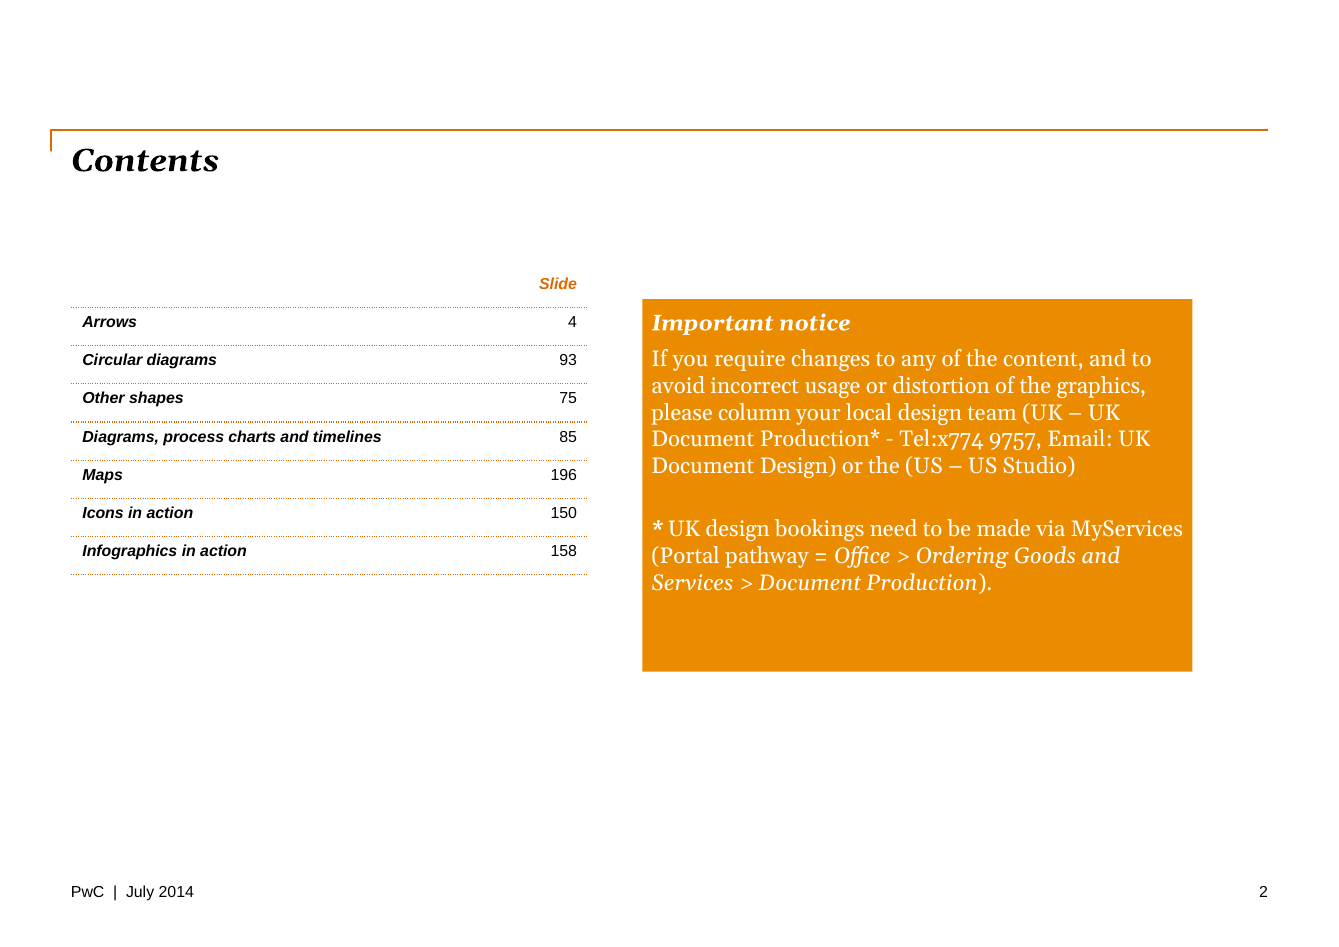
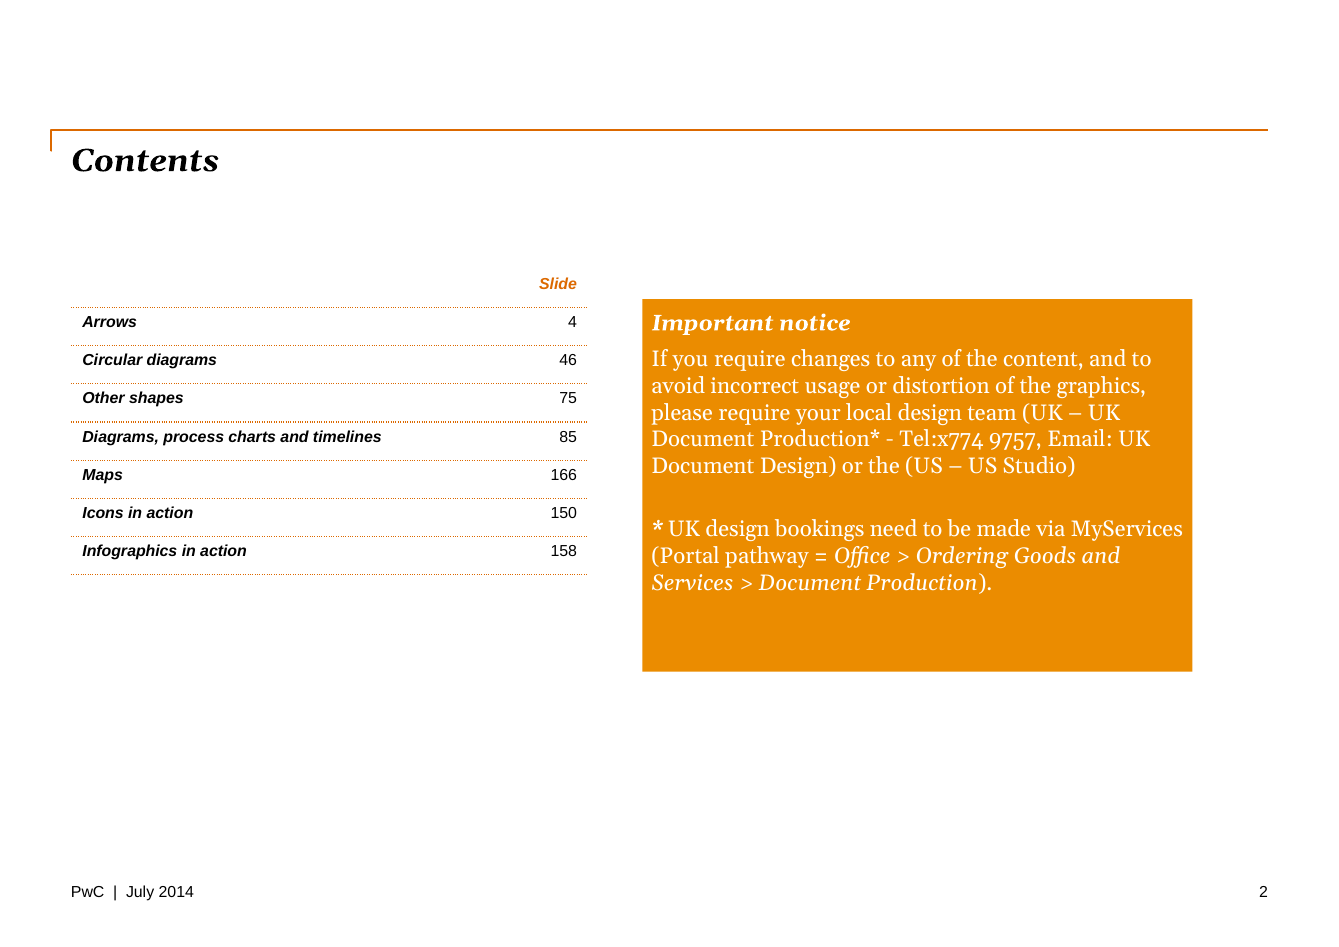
93: 93 -> 46
please column: column -> require
196: 196 -> 166
